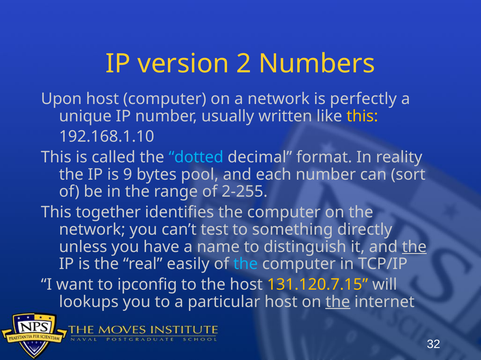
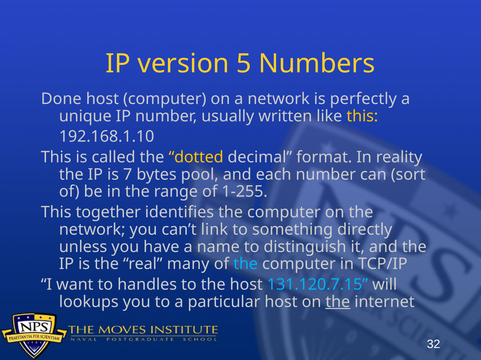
2: 2 -> 5
Upon: Upon -> Done
dotted colour: light blue -> yellow
9: 9 -> 7
2-255: 2-255 -> 1-255
test: test -> link
the at (414, 247) underline: present -> none
easily: easily -> many
ipconfig: ipconfig -> handles
131.120.7.15 colour: yellow -> light blue
